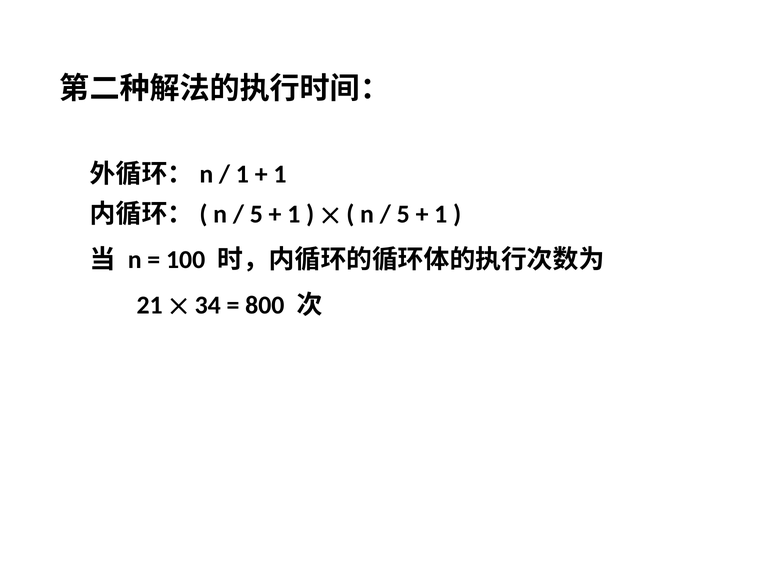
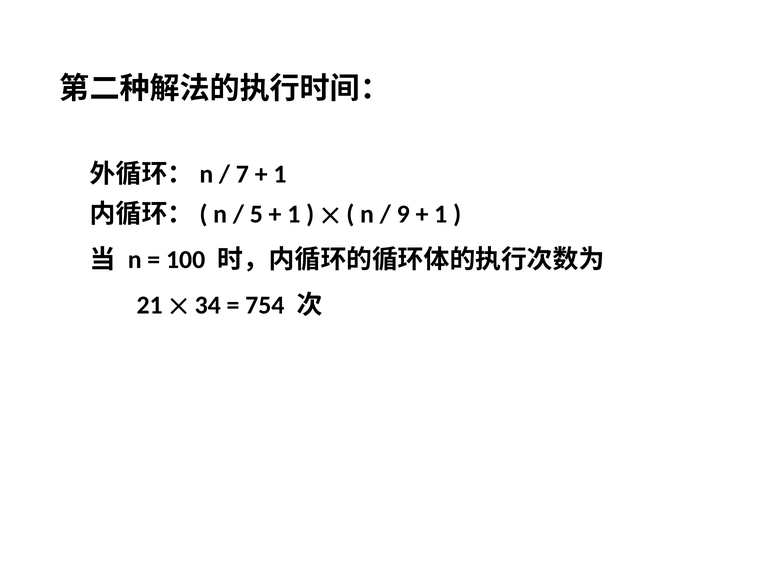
1 at (242, 174): 1 -> 7
5 at (403, 215): 5 -> 9
800: 800 -> 754
